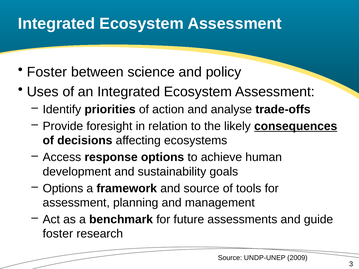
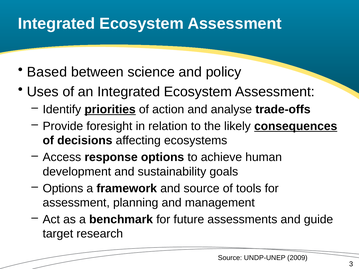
Foster at (47, 72): Foster -> Based
priorities underline: none -> present
foster at (58, 234): foster -> target
